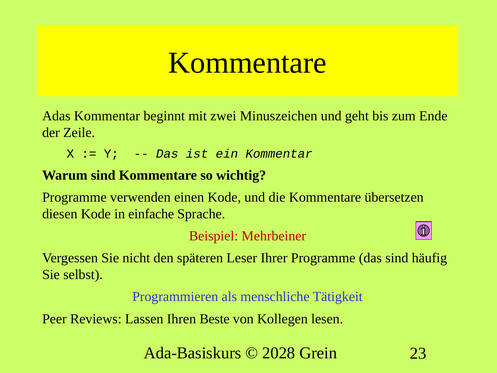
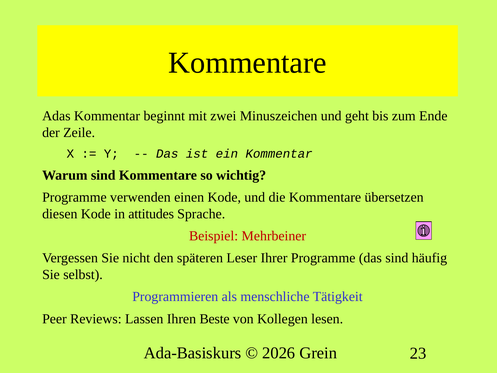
einfache: einfache -> attitudes
2028: 2028 -> 2026
